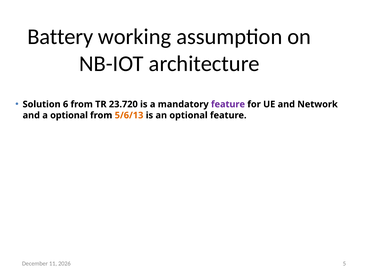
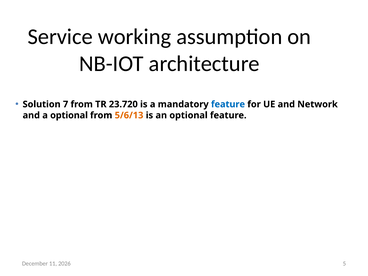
Battery: Battery -> Service
6: 6 -> 7
feature at (228, 104) colour: purple -> blue
